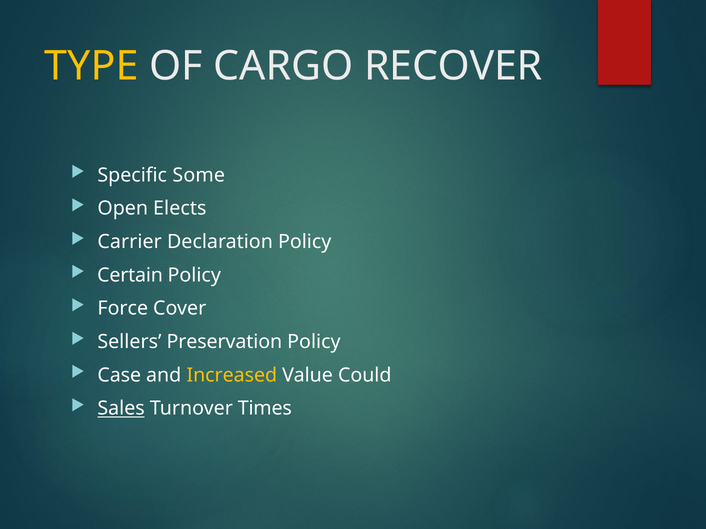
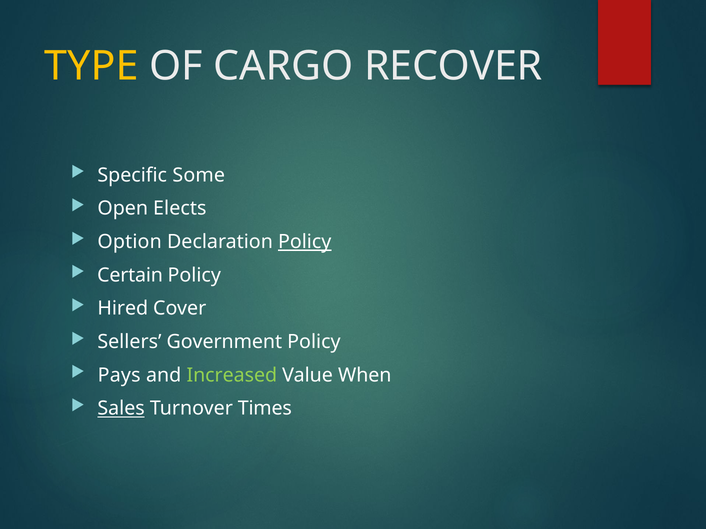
Carrier: Carrier -> Option
Policy at (305, 242) underline: none -> present
Force: Force -> Hired
Preservation: Preservation -> Government
Case: Case -> Pays
Increased colour: yellow -> light green
Could: Could -> When
